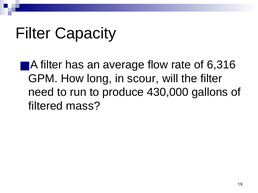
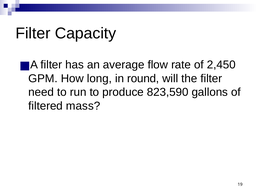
6,316: 6,316 -> 2,450
scour: scour -> round
430,000: 430,000 -> 823,590
